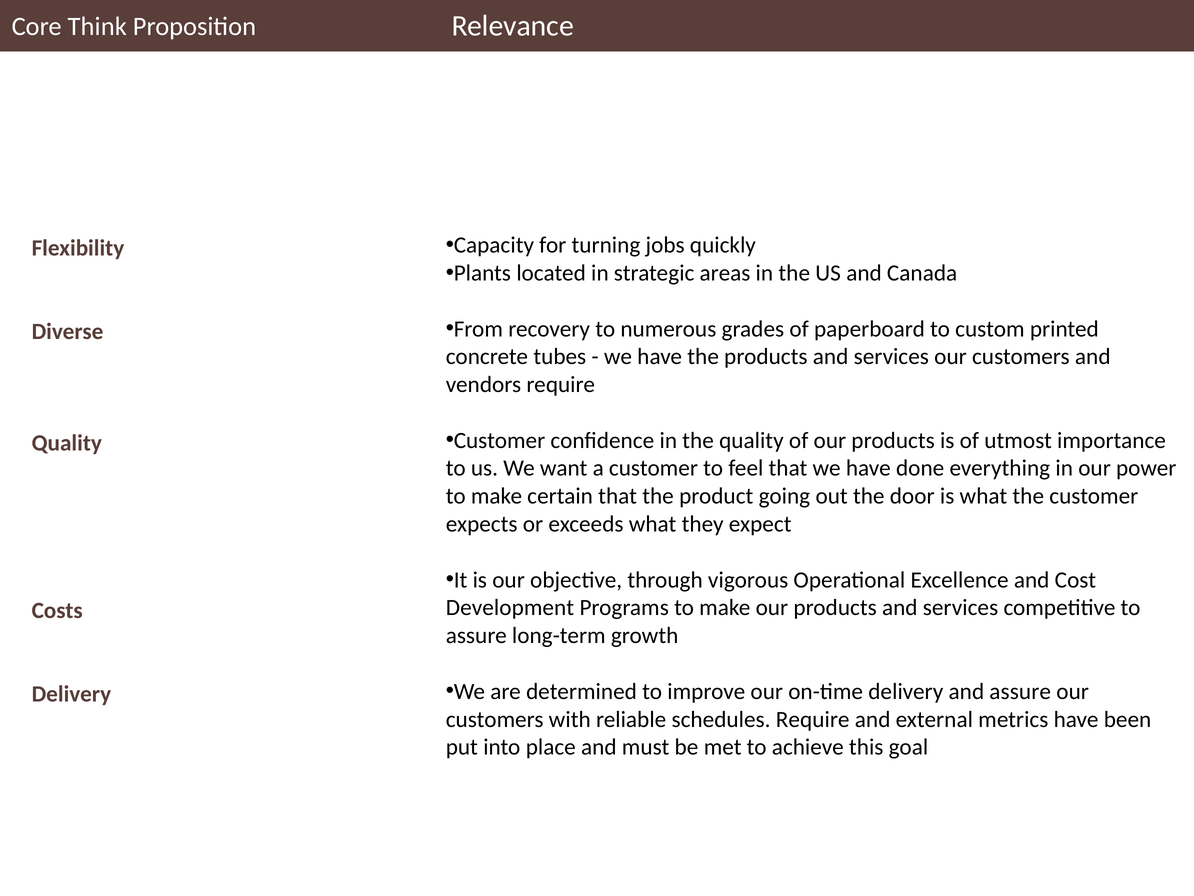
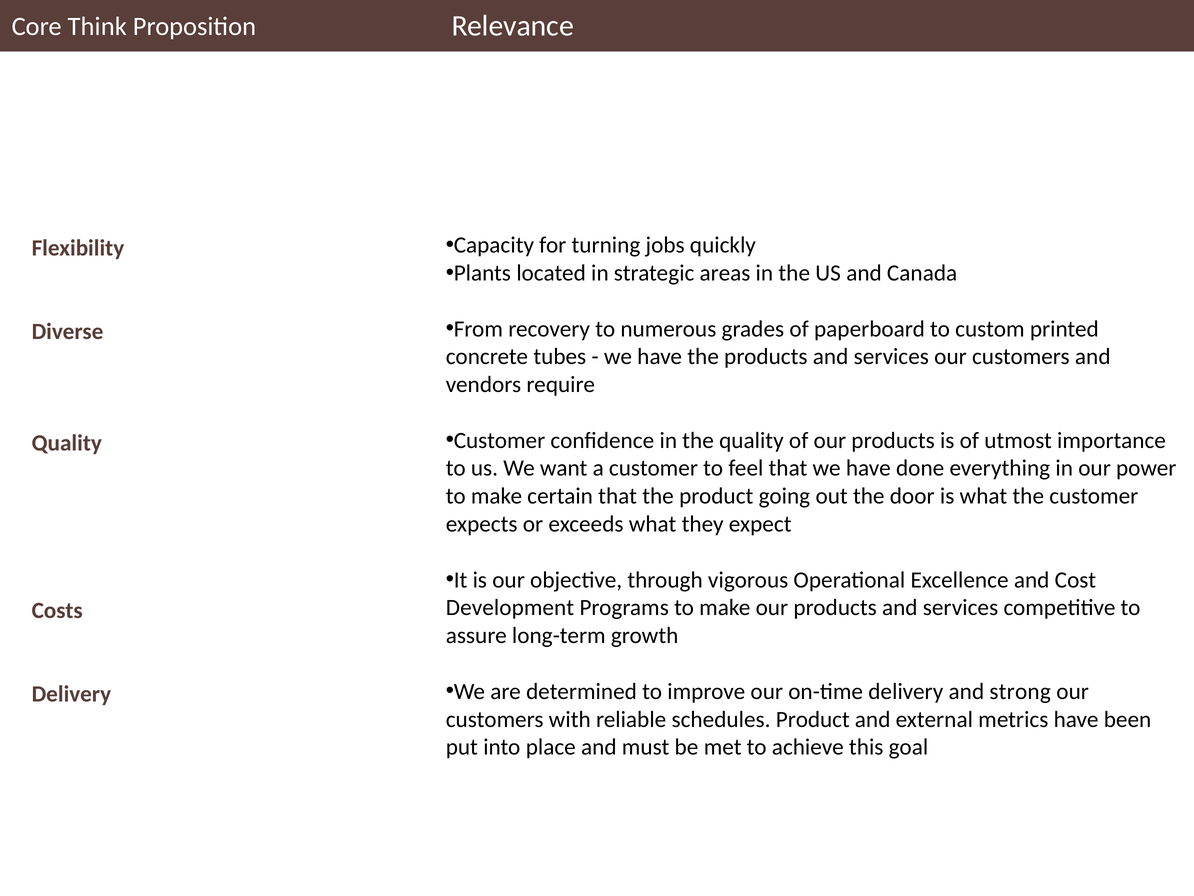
and assure: assure -> strong
schedules Require: Require -> Product
